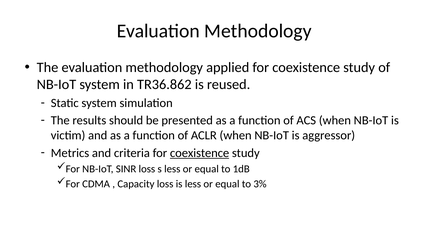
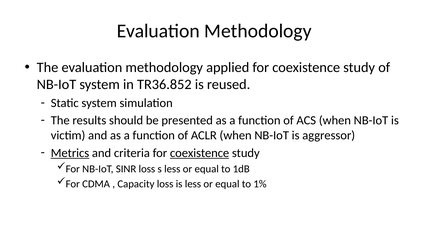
TR36.862: TR36.862 -> TR36.852
Metrics underline: none -> present
3%: 3% -> 1%
